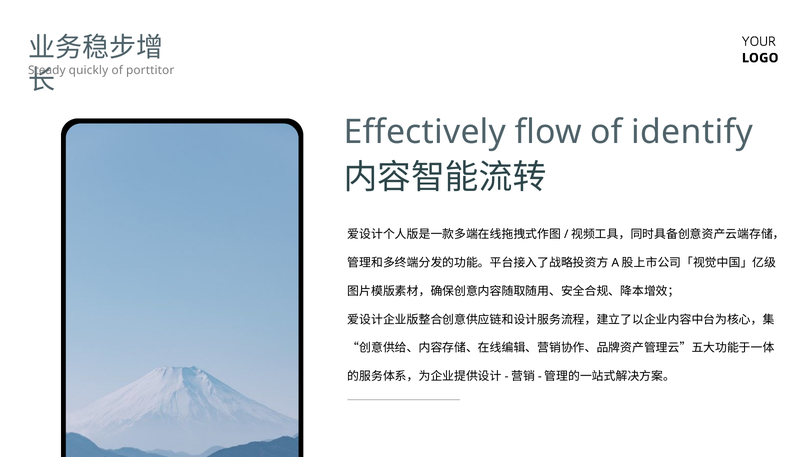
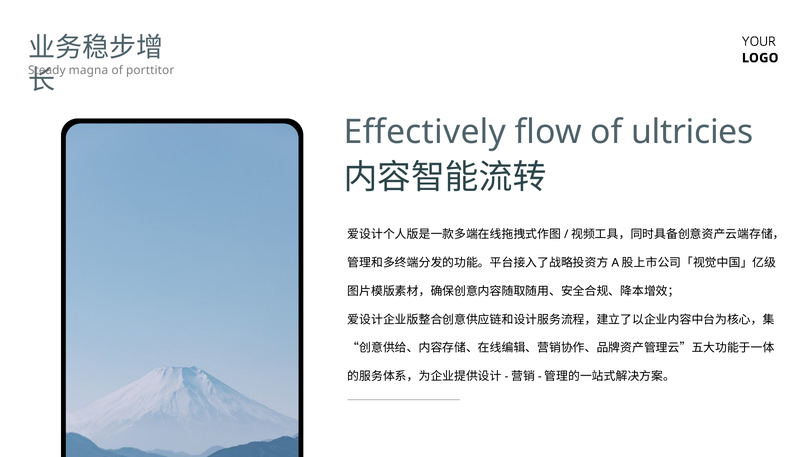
quickly: quickly -> magna
identify: identify -> ultricies
